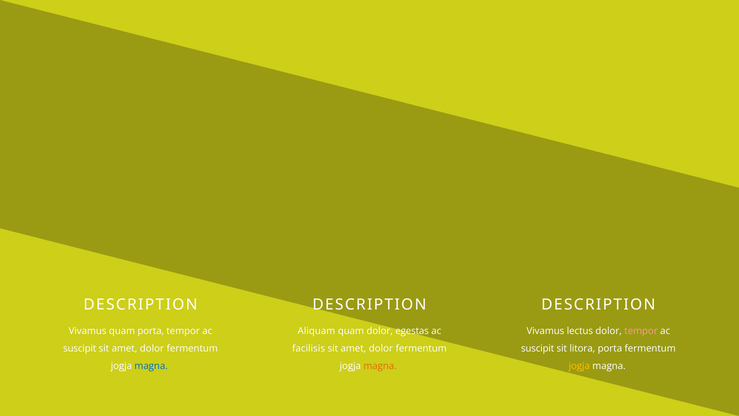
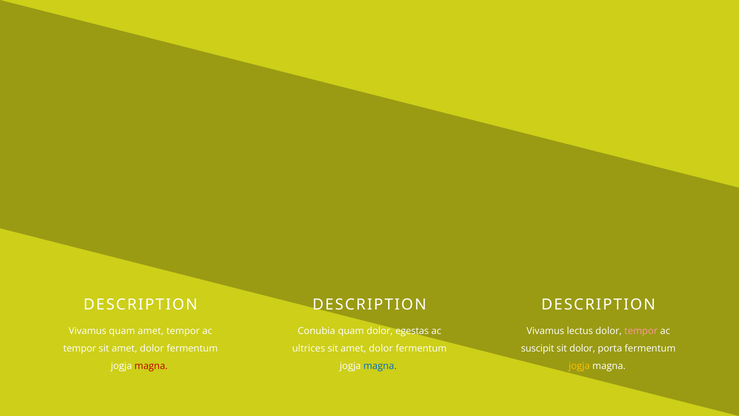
quam porta: porta -> amet
Aliquam: Aliquam -> Conubia
suscipit at (80, 348): suscipit -> tempor
facilisis: facilisis -> ultrices
sit litora: litora -> dolor
magna at (151, 366) colour: blue -> red
magna at (380, 366) colour: orange -> blue
